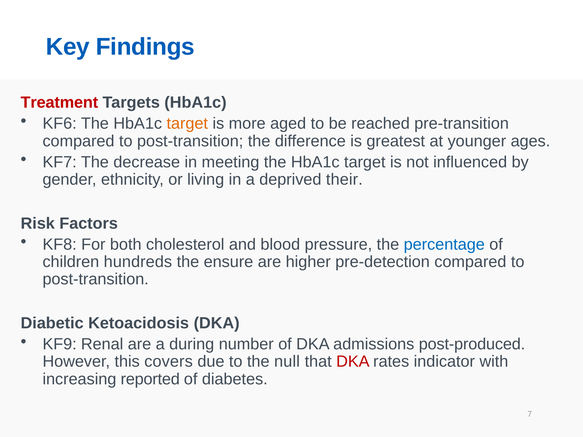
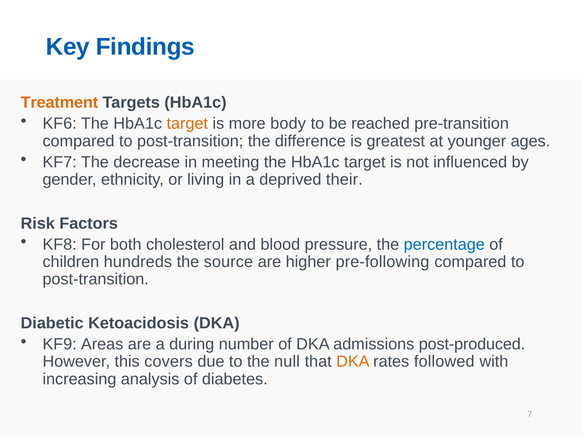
Treatment colour: red -> orange
aged: aged -> body
ensure: ensure -> source
pre-detection: pre-detection -> pre-following
Renal: Renal -> Areas
DKA at (353, 362) colour: red -> orange
indicator: indicator -> followed
reported: reported -> analysis
